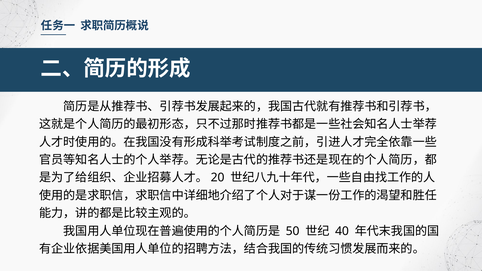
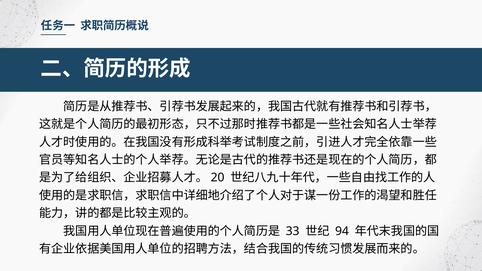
50: 50 -> 33
40: 40 -> 94
